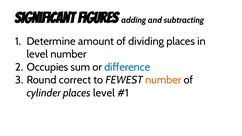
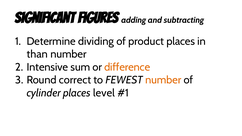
amount: amount -> dividing
dividing: dividing -> product
level at (37, 54): level -> than
Occupies: Occupies -> Intensive
difference colour: blue -> orange
